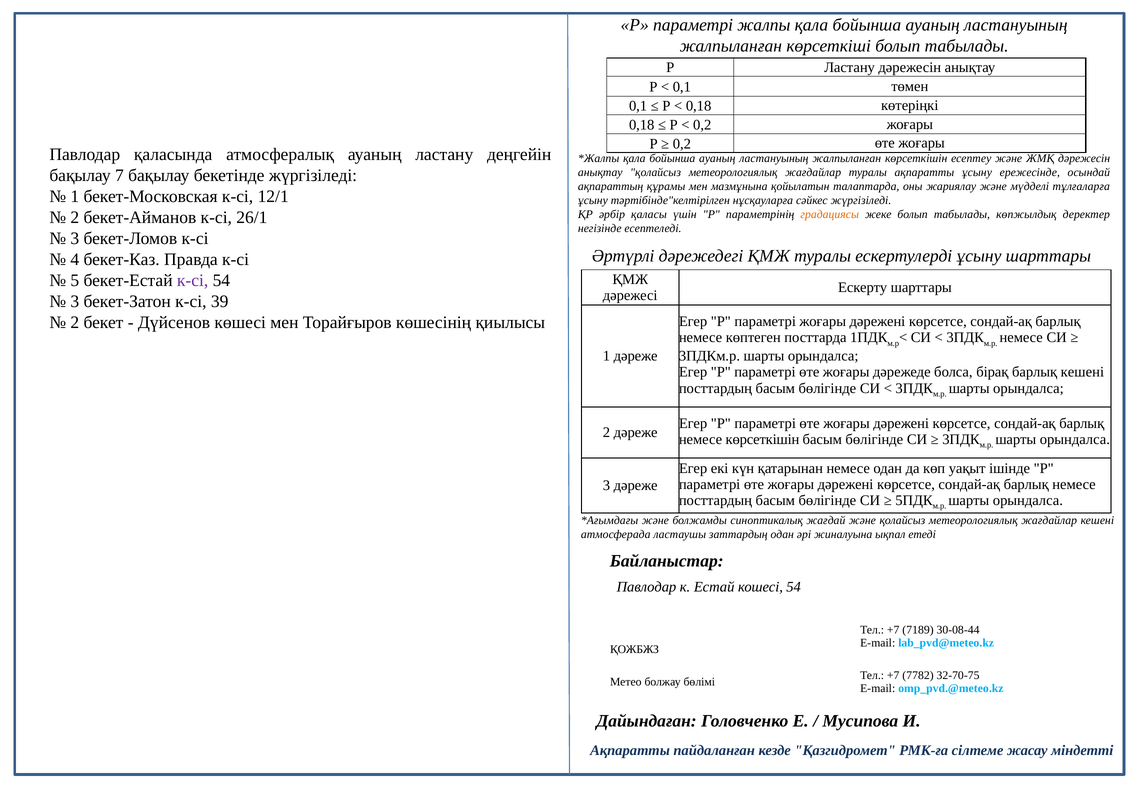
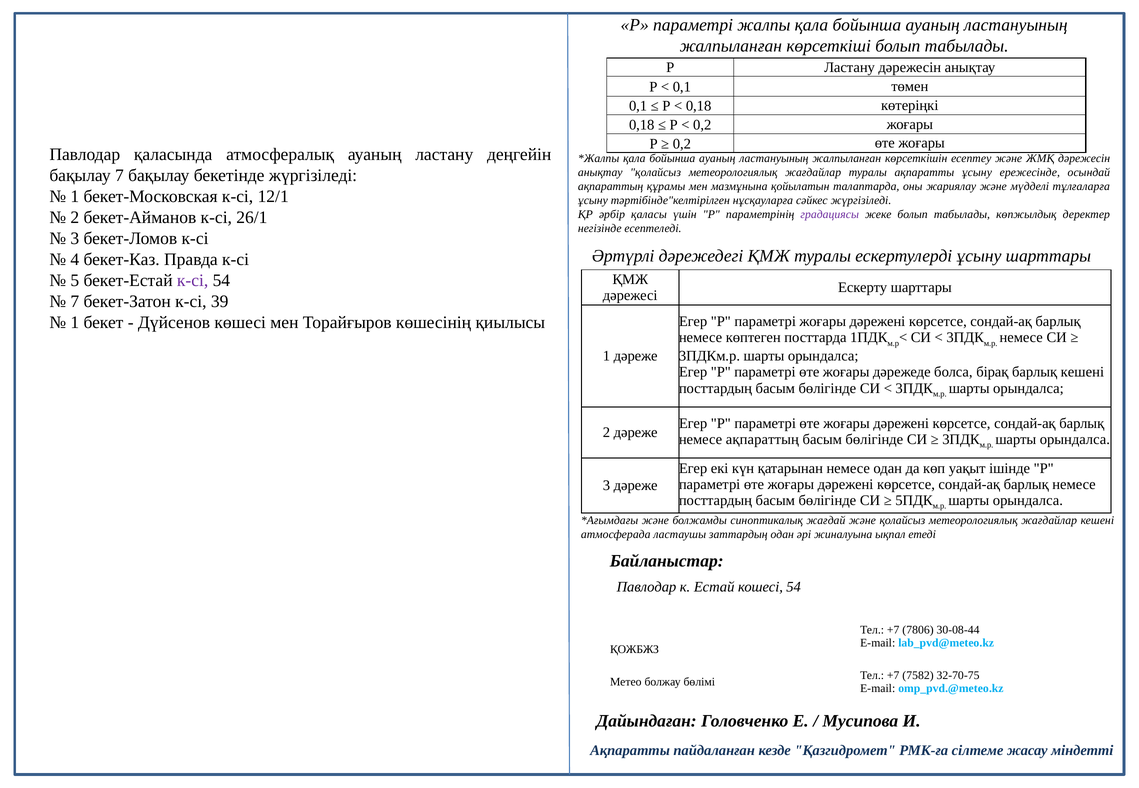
градациясы colour: orange -> purple
3 at (75, 302): 3 -> 7
2 at (75, 323): 2 -> 1
немесе көрсеткішін: көрсеткішін -> ақпараттың
7189: 7189 -> 7806
7782: 7782 -> 7582
